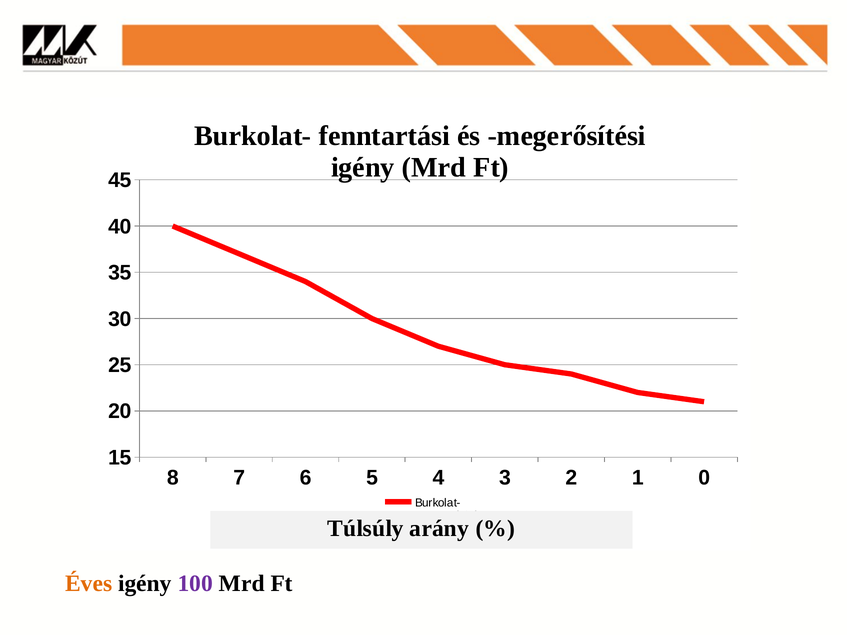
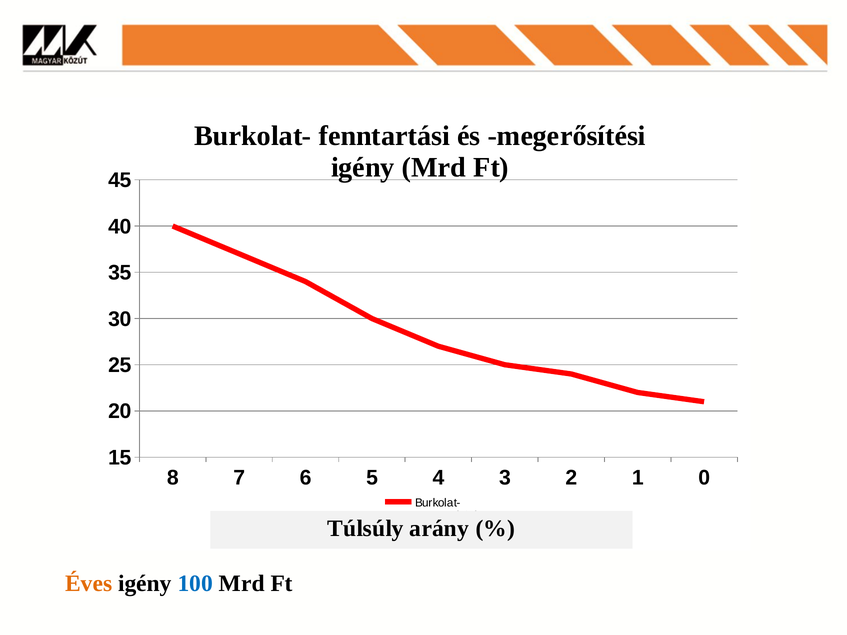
100 colour: purple -> blue
